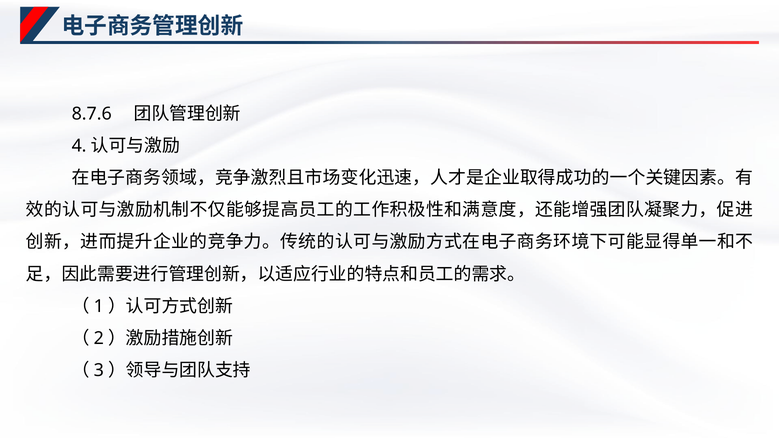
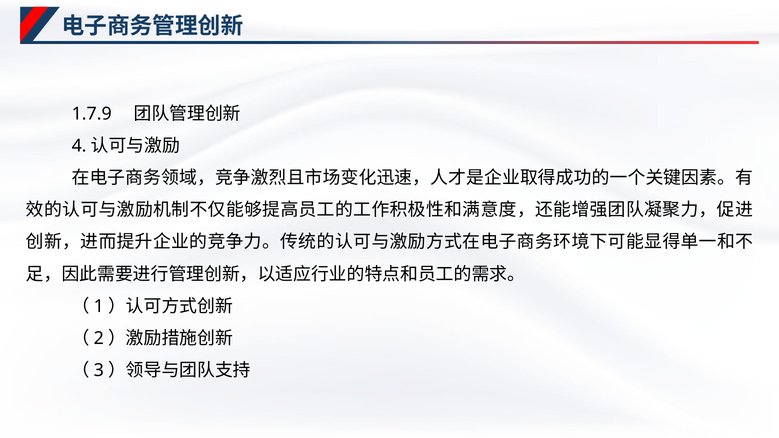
8.7.6: 8.7.6 -> 1.7.9
